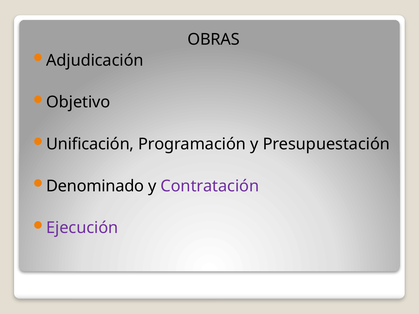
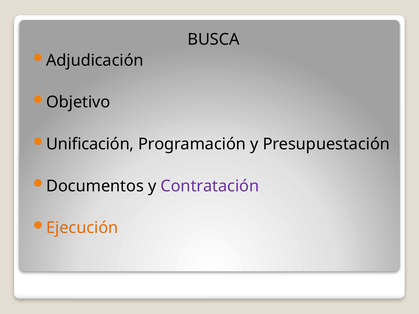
OBRAS: OBRAS -> BUSCA
Denominado: Denominado -> Documentos
Ejecución colour: purple -> orange
